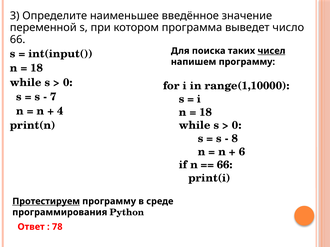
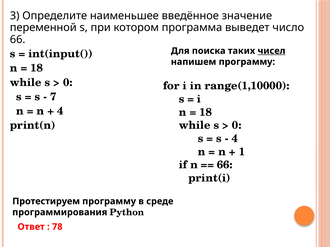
8 at (235, 139): 8 -> 4
6: 6 -> 1
Протестируем underline: present -> none
